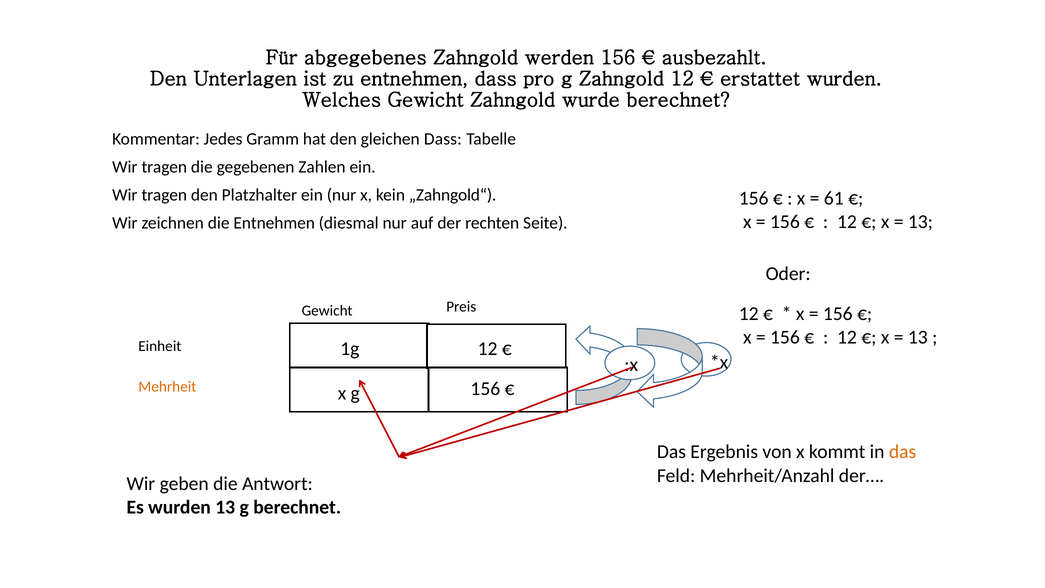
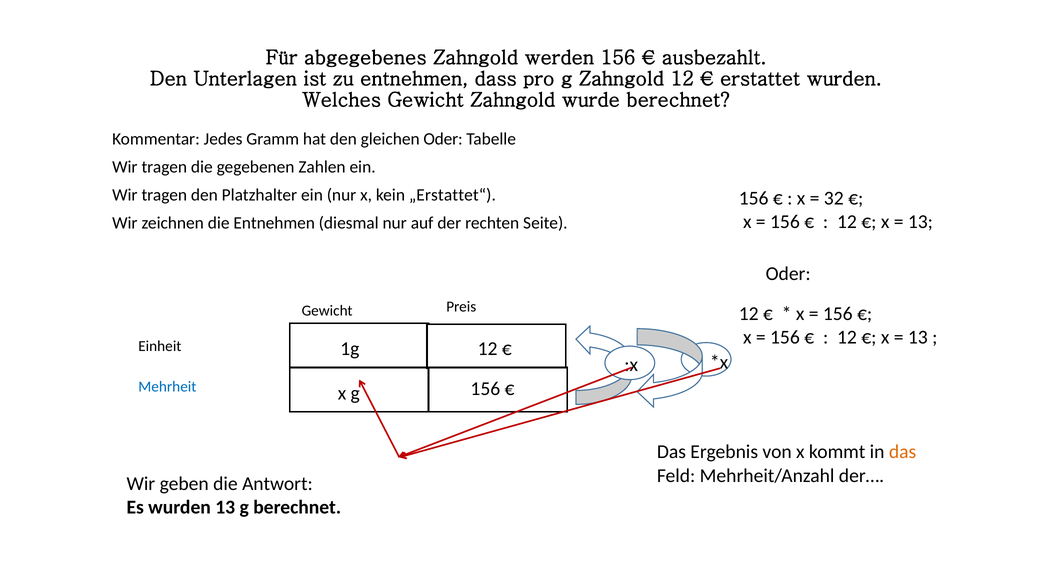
gleichen Dass: Dass -> Oder
„Zahngold“: „Zahngold“ -> „Erstattet“
61: 61 -> 32
Mehrheit colour: orange -> blue
